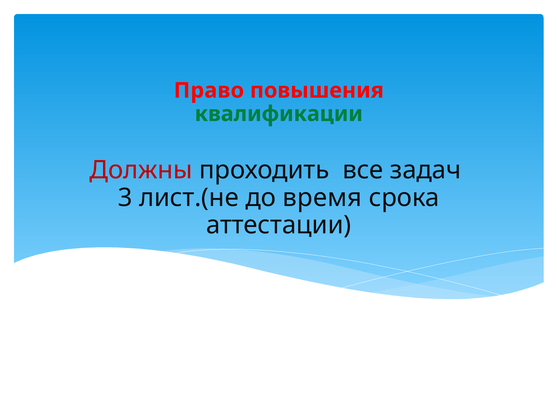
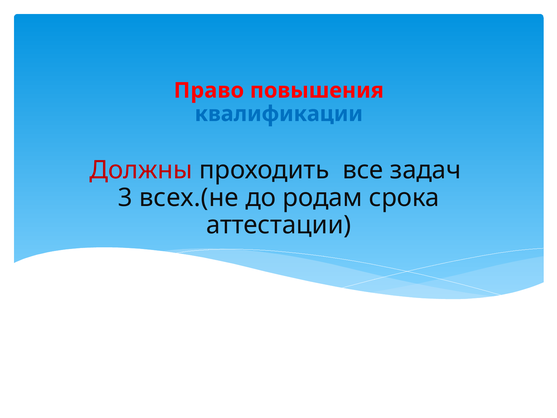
квалификации colour: green -> blue
лист.(не: лист.(не -> всех.(не
время: время -> родам
